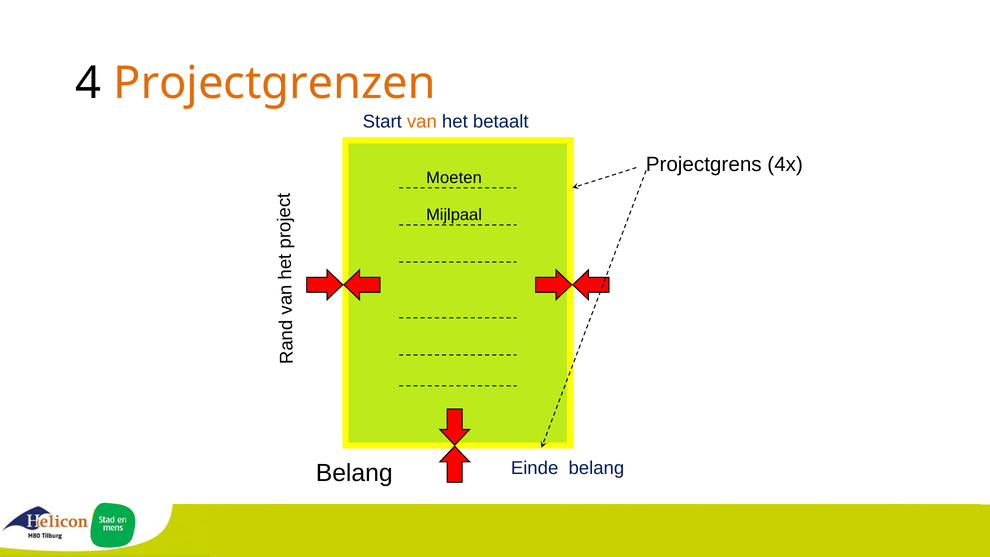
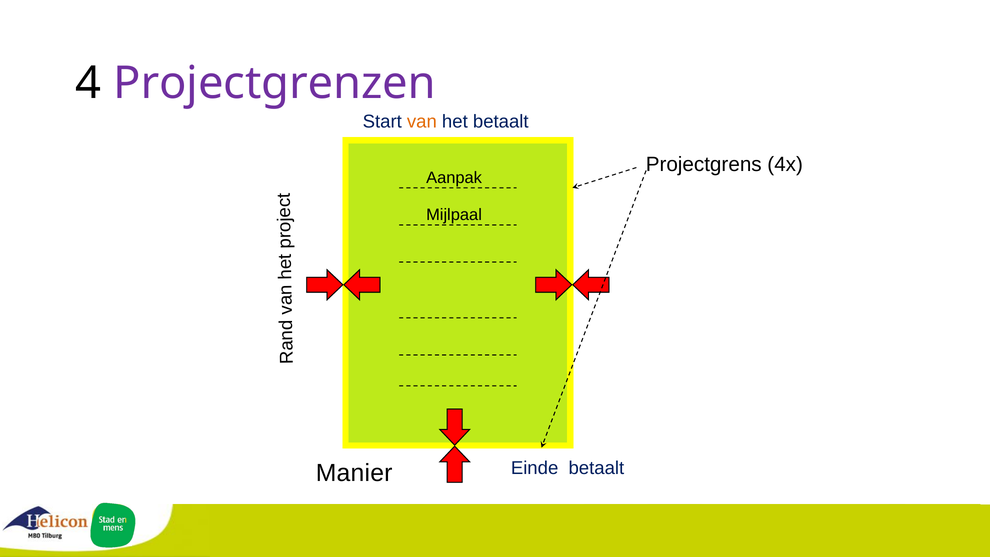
Projectgrenzen colour: orange -> purple
Moeten: Moeten -> Aanpak
Einde belang: belang -> betaalt
Belang at (354, 473): Belang -> Manier
